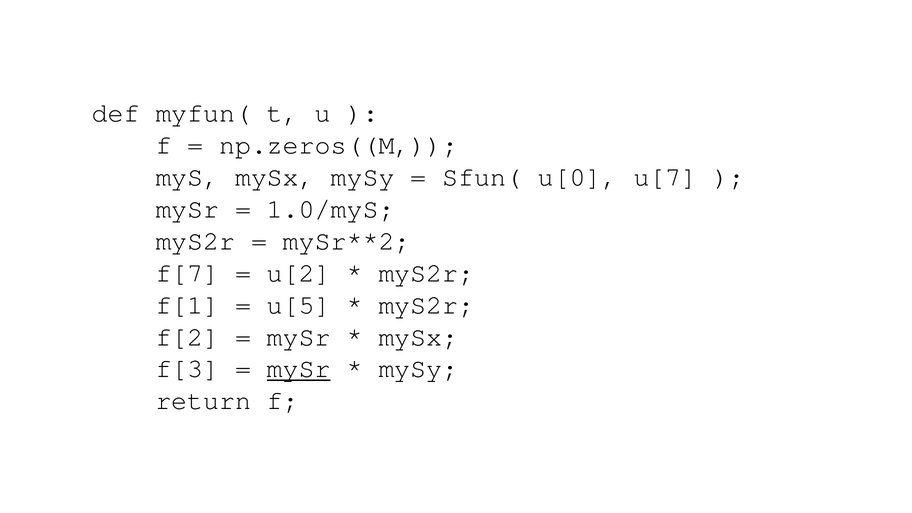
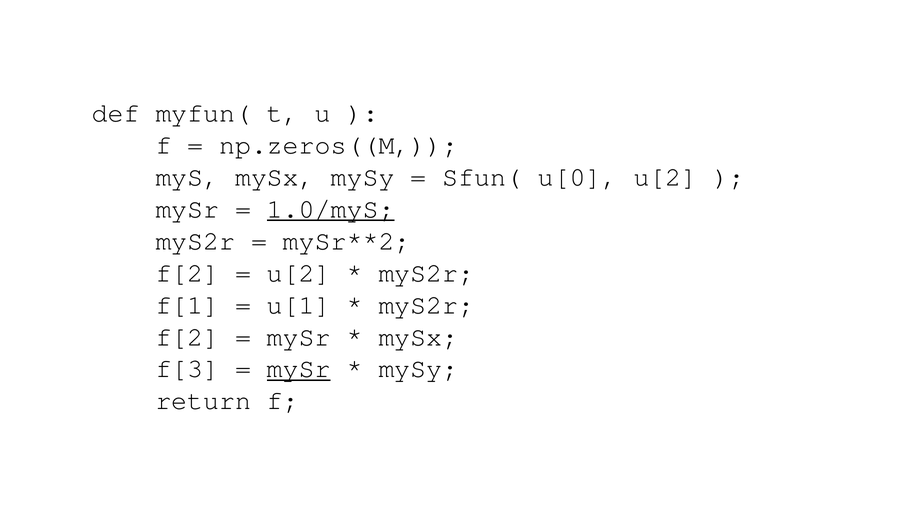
u[0 u[7: u[7 -> u[2
1.0/myS underline: none -> present
f[7 at (187, 273): f[7 -> f[2
u[5: u[5 -> u[1
